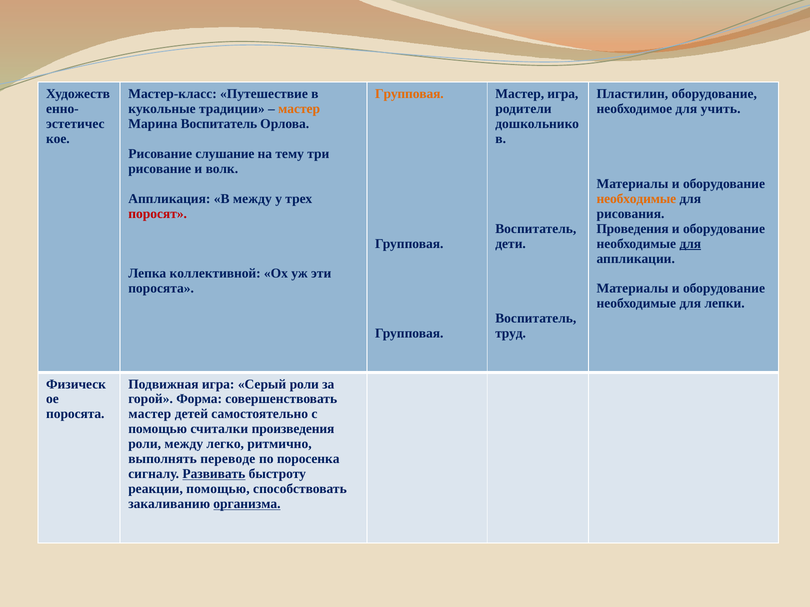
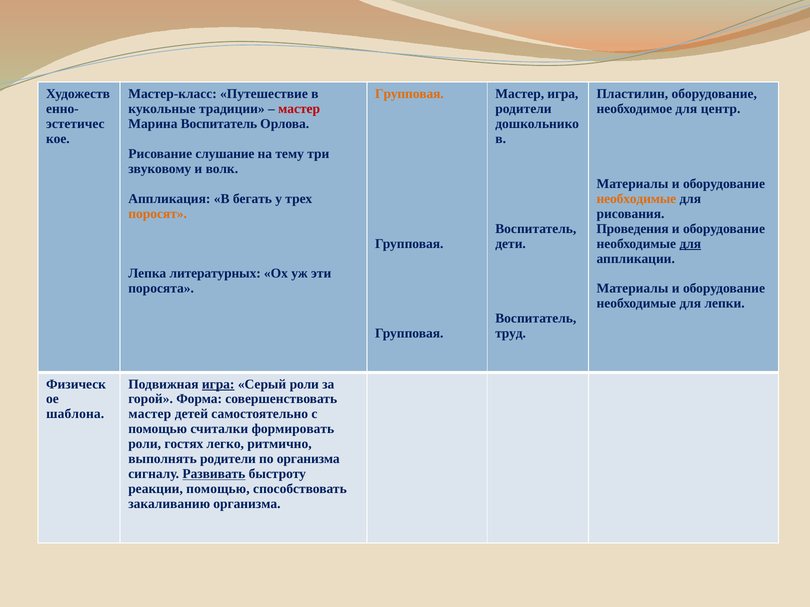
мастер at (299, 109) colour: orange -> red
учить: учить -> центр
рисование at (160, 169): рисование -> звуковому
В между: между -> бегать
поросят colour: red -> orange
коллективной: коллективной -> литературных
игра at (218, 384) underline: none -> present
поросята at (75, 414): поросята -> шаблона
произведения: произведения -> формировать
роли между: между -> гостях
выполнять переводе: переводе -> родители
по поросенка: поросенка -> организма
организма at (247, 504) underline: present -> none
